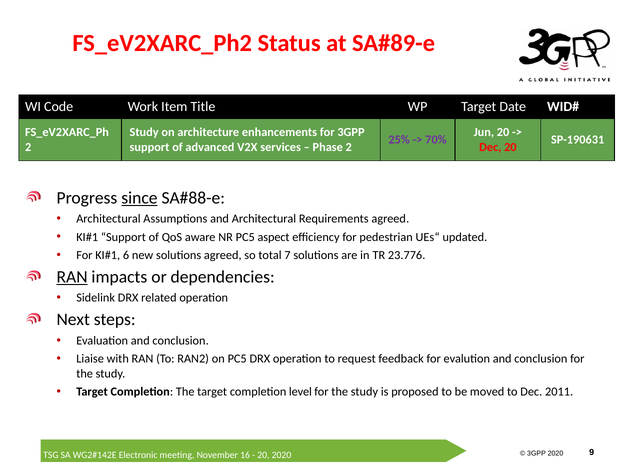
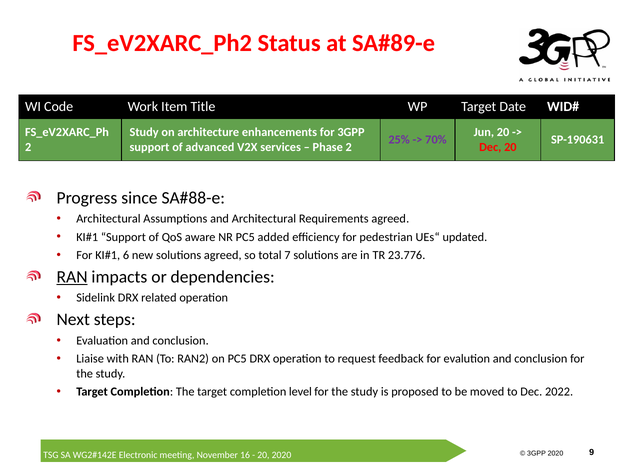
since underline: present -> none
aspect: aspect -> added
2011: 2011 -> 2022
